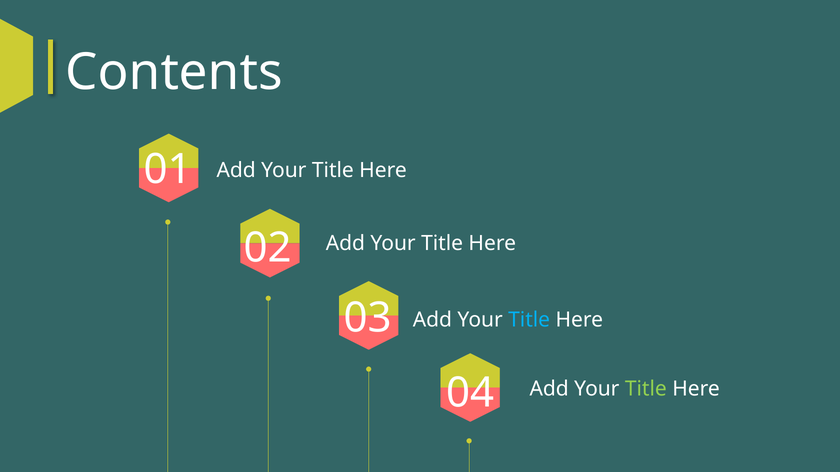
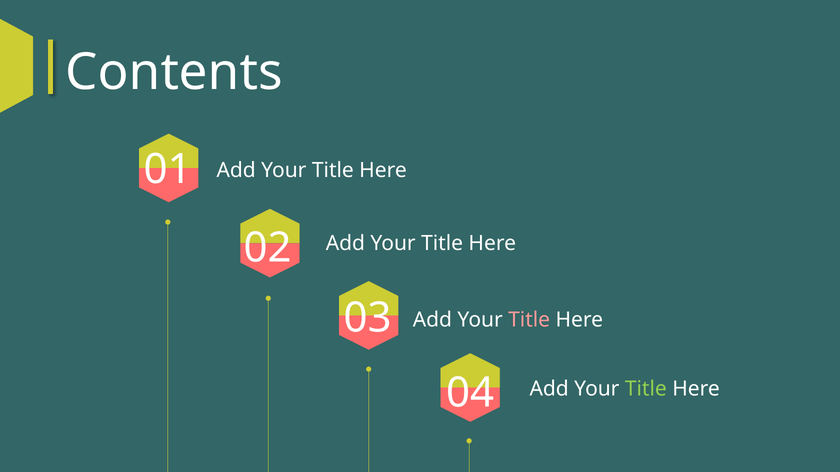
Title at (529, 320) colour: light blue -> pink
